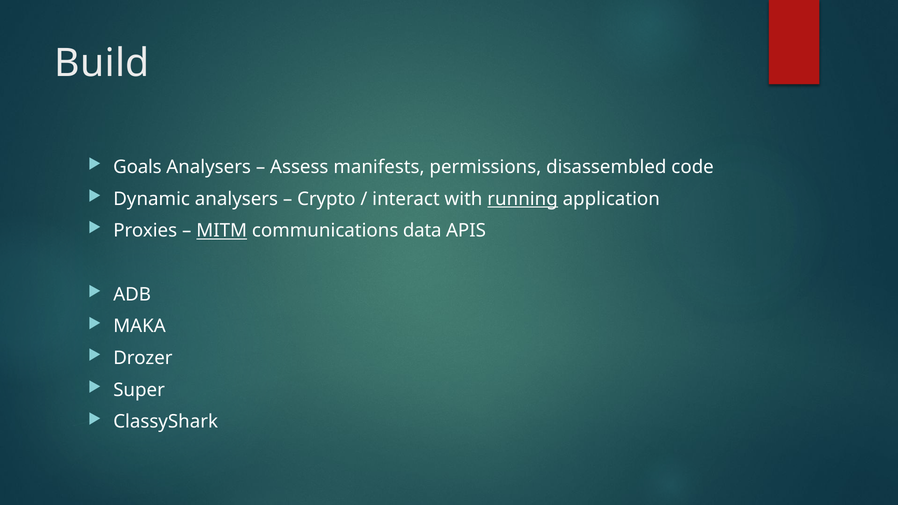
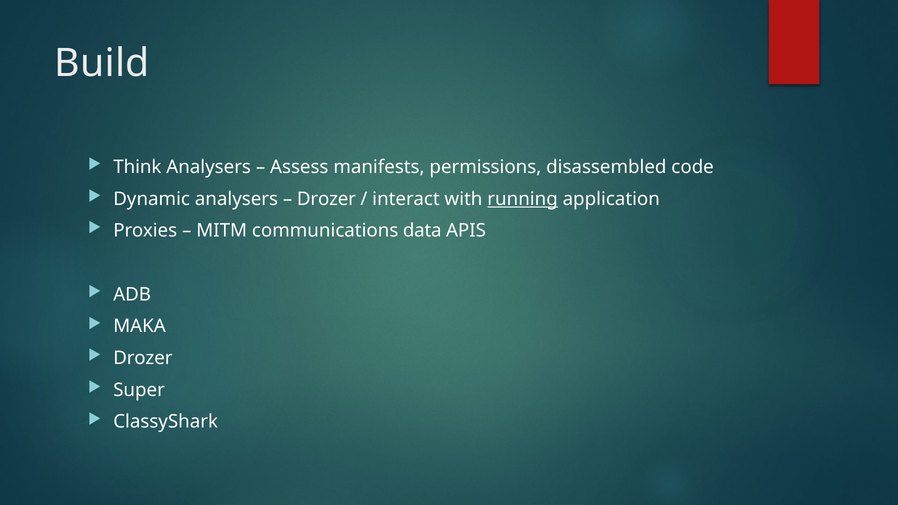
Goals: Goals -> Think
Crypto at (326, 199): Crypto -> Drozer
MITM underline: present -> none
